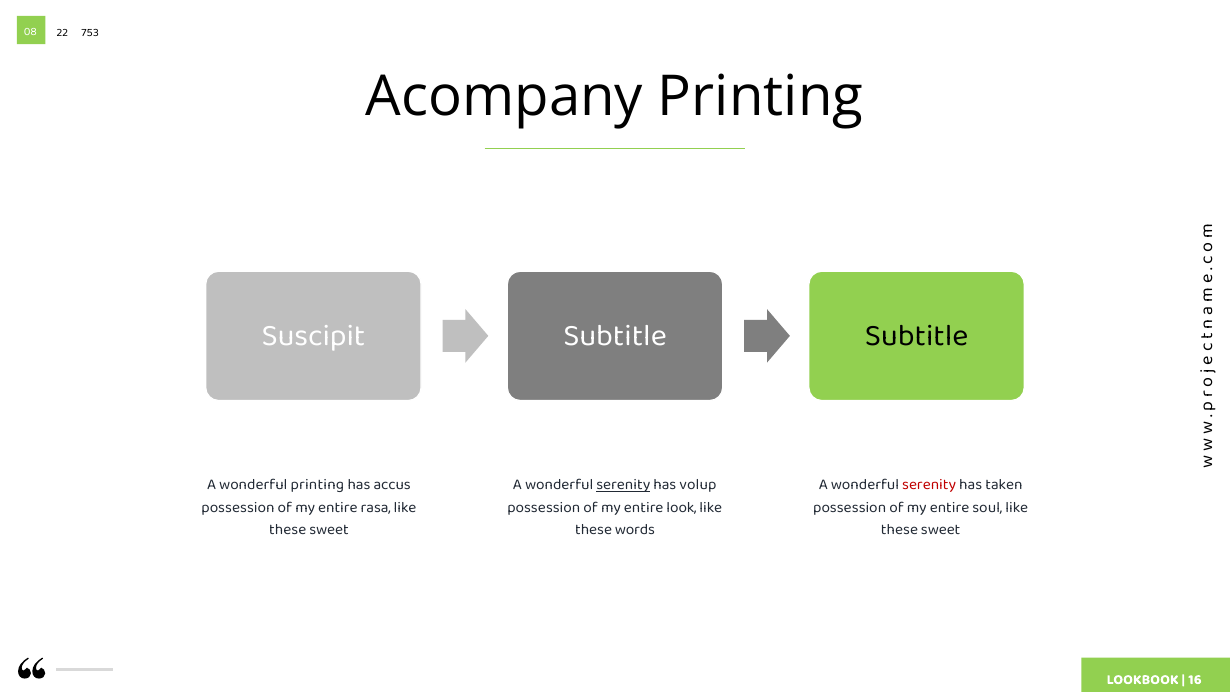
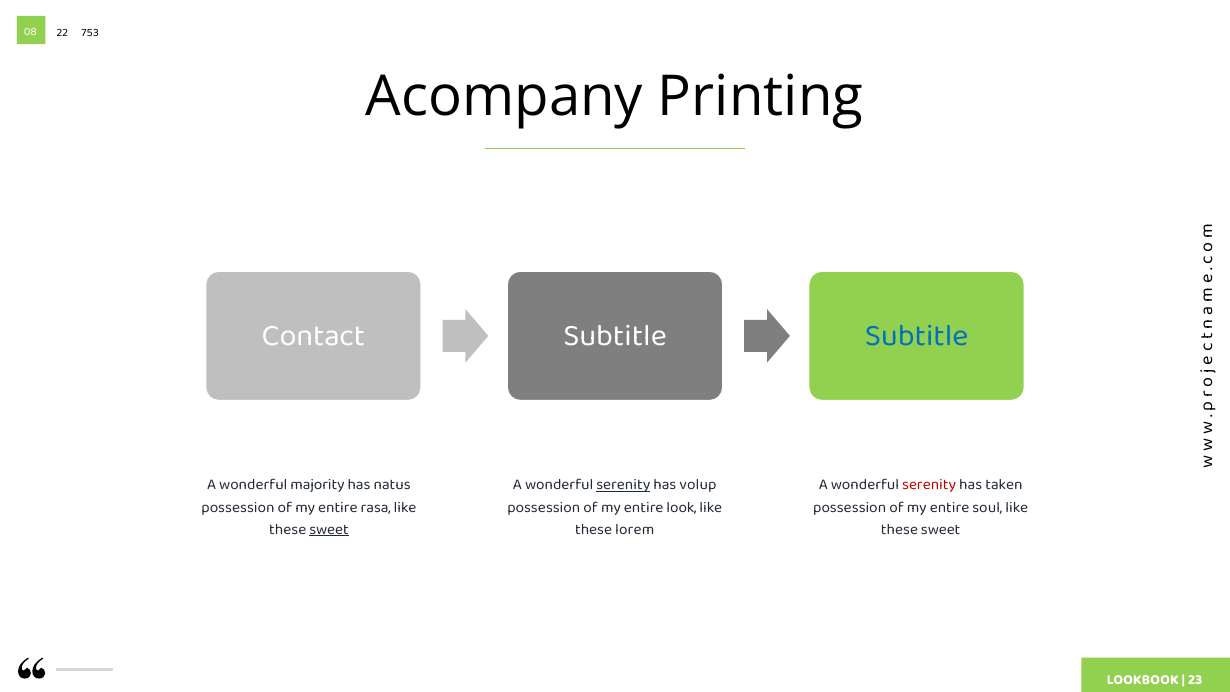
Suscipit: Suscipit -> Contact
Subtitle at (917, 336) colour: black -> blue
wonderful printing: printing -> majority
accus: accus -> natus
sweet at (329, 529) underline: none -> present
words: words -> lorem
16: 16 -> 23
